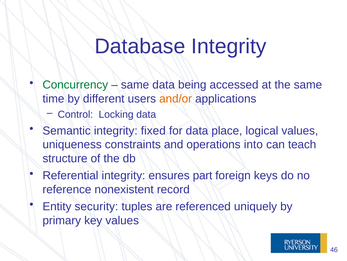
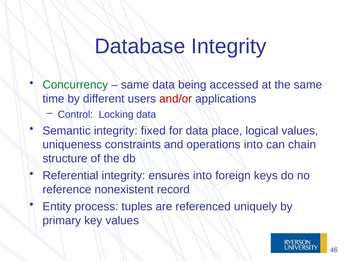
and/or colour: orange -> red
teach: teach -> chain
ensures part: part -> into
security: security -> process
